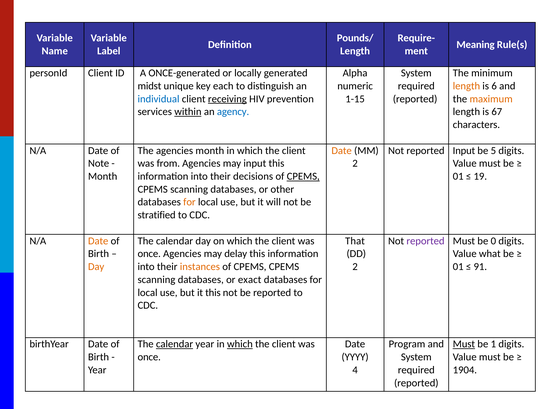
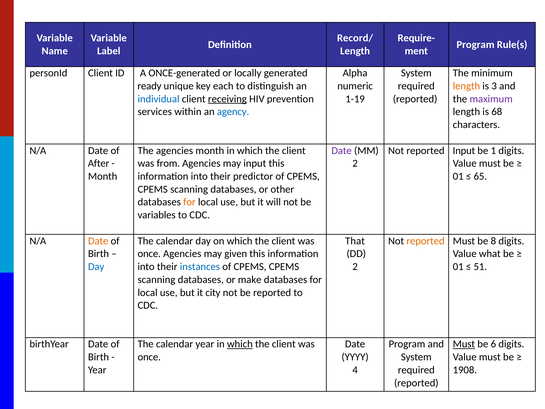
Pounds/: Pounds/ -> Record/
Meaning at (476, 45): Meaning -> Program
midst: midst -> ready
6: 6 -> 3
1-15: 1-15 -> 1-19
maximum colour: orange -> purple
within underline: present -> none
67: 67 -> 68
Date at (342, 150) colour: orange -> purple
5: 5 -> 1
Note: Note -> After
decisions: decisions -> predictor
CPEMS at (303, 176) underline: present -> none
19: 19 -> 65
stratified: stratified -> variables
reported at (426, 241) colour: purple -> orange
0: 0 -> 8
delay: delay -> given
Day at (96, 267) colour: orange -> blue
instances colour: orange -> blue
91: 91 -> 51
exact: exact -> make
it this: this -> city
calendar at (175, 344) underline: present -> none
1: 1 -> 6
1904: 1904 -> 1908
